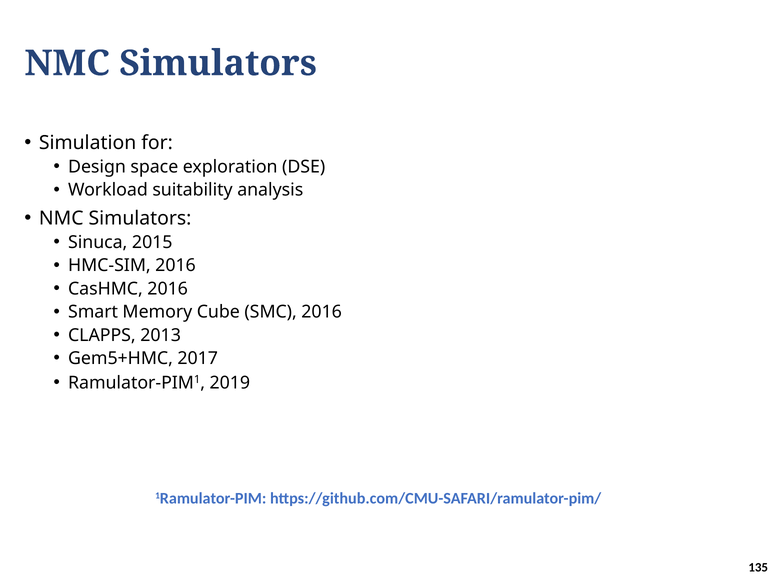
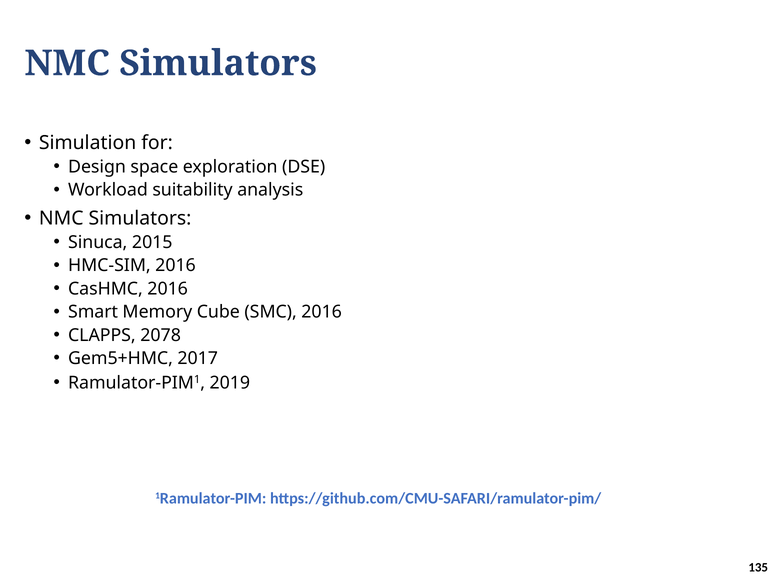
2013: 2013 -> 2078
